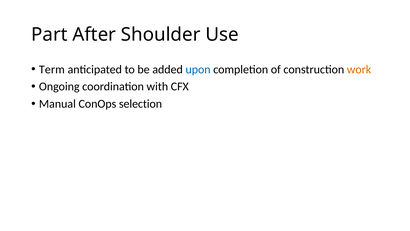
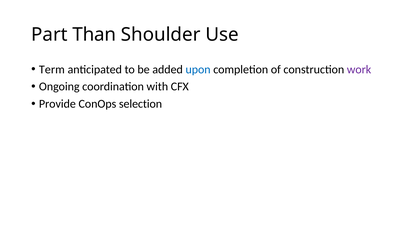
After: After -> Than
work colour: orange -> purple
Manual: Manual -> Provide
